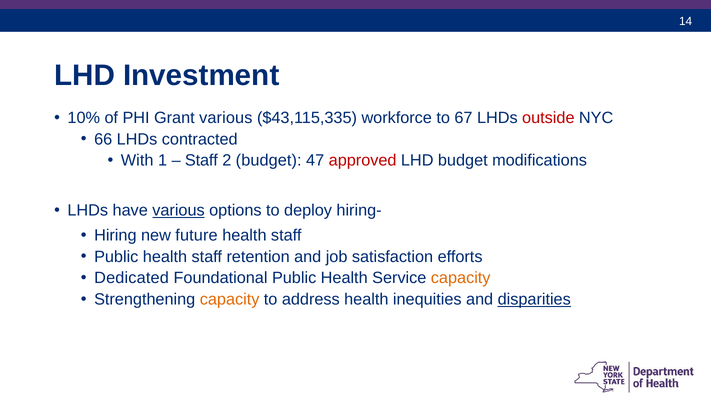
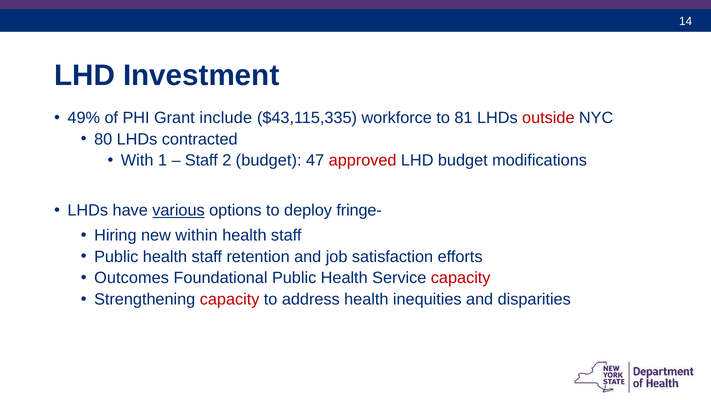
10%: 10% -> 49%
Grant various: various -> include
67: 67 -> 81
66: 66 -> 80
hiring-: hiring- -> fringe-
future: future -> within
Dedicated: Dedicated -> Outcomes
capacity at (461, 278) colour: orange -> red
capacity at (230, 299) colour: orange -> red
disparities underline: present -> none
